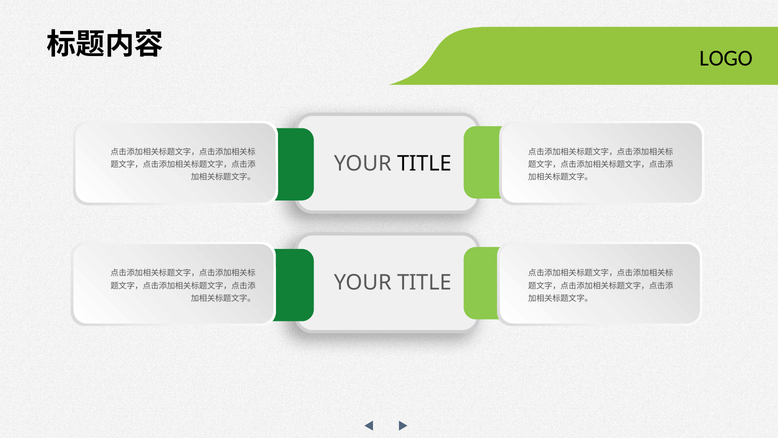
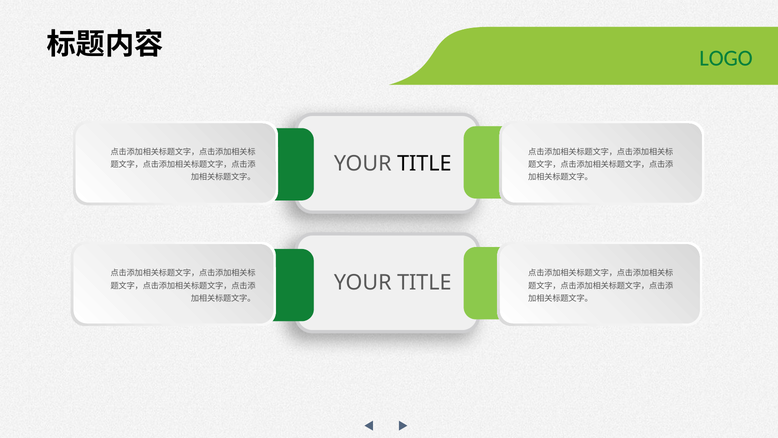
LOGO colour: black -> green
